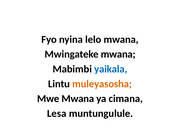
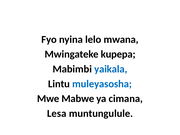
Mwingateke mwana: mwana -> kupepa
muleyasosha colour: orange -> blue
Mwe Mwana: Mwana -> Mabwe
